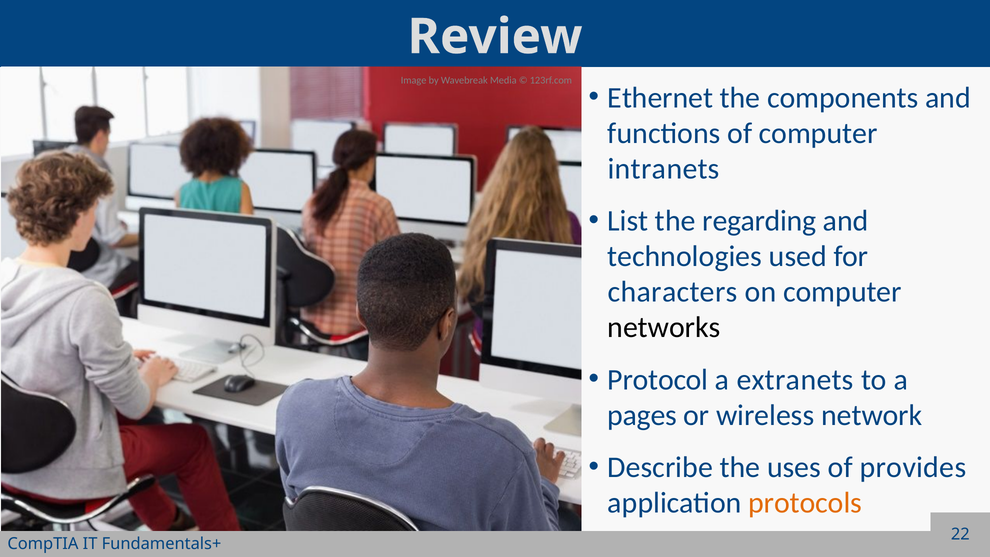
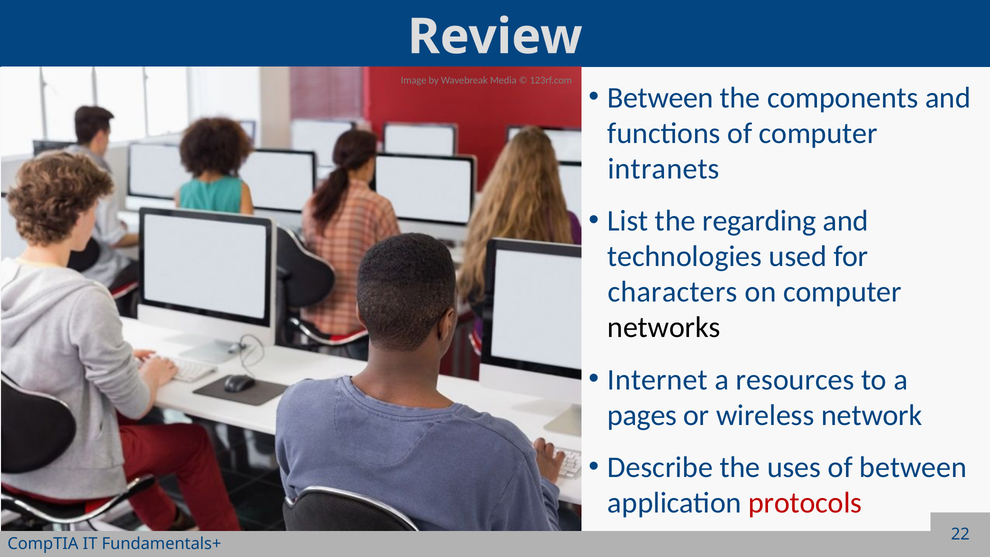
Ethernet at (660, 98): Ethernet -> Between
Protocol: Protocol -> Internet
extranets: extranets -> resources
of provides: provides -> between
protocols colour: orange -> red
